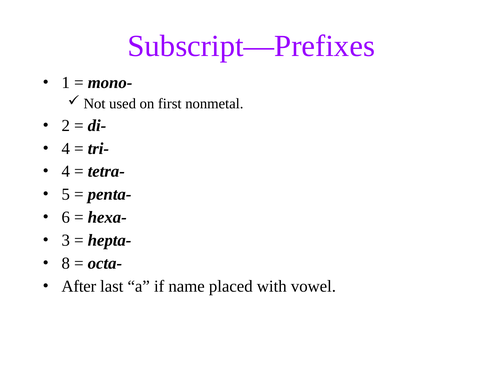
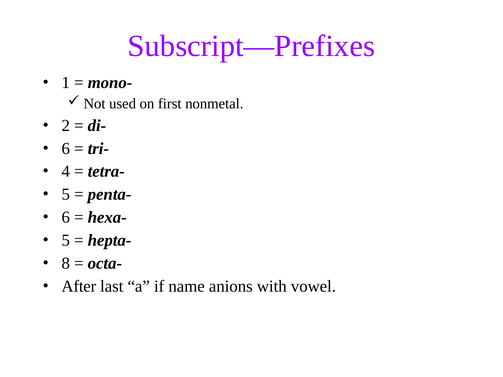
4 at (66, 149): 4 -> 6
3 at (66, 240): 3 -> 5
placed: placed -> anions
